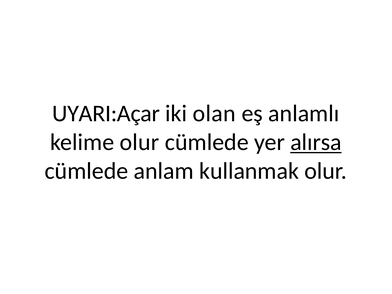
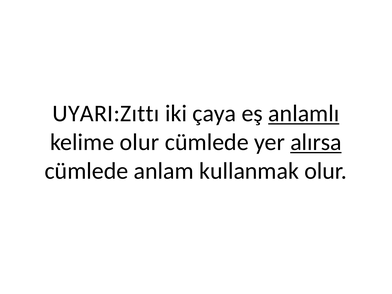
UYARI:Açar: UYARI:Açar -> UYARI:Zıttı
olan: olan -> çaya
anlamlı underline: none -> present
